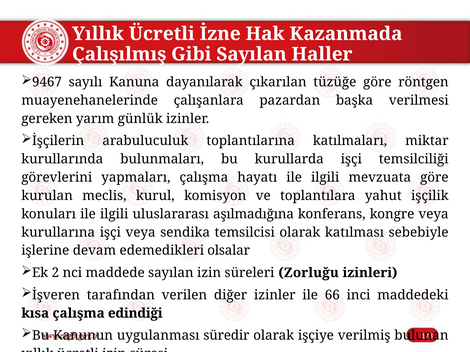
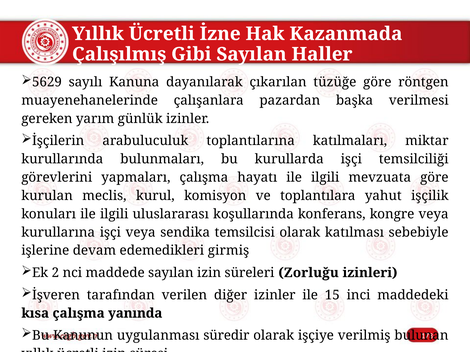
9467: 9467 -> 5629
aşılmadığına: aşılmadığına -> koşullarında
olsalar: olsalar -> girmiş
66: 66 -> 15
edindiği: edindiği -> yanında
